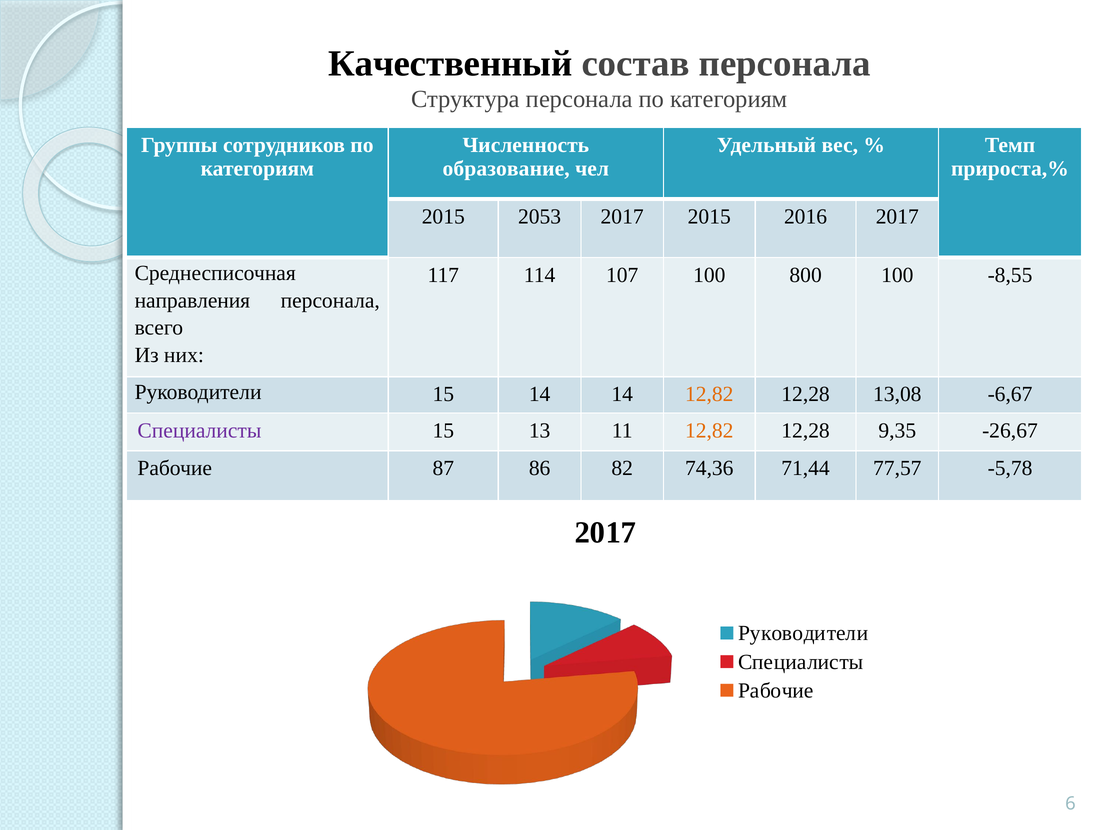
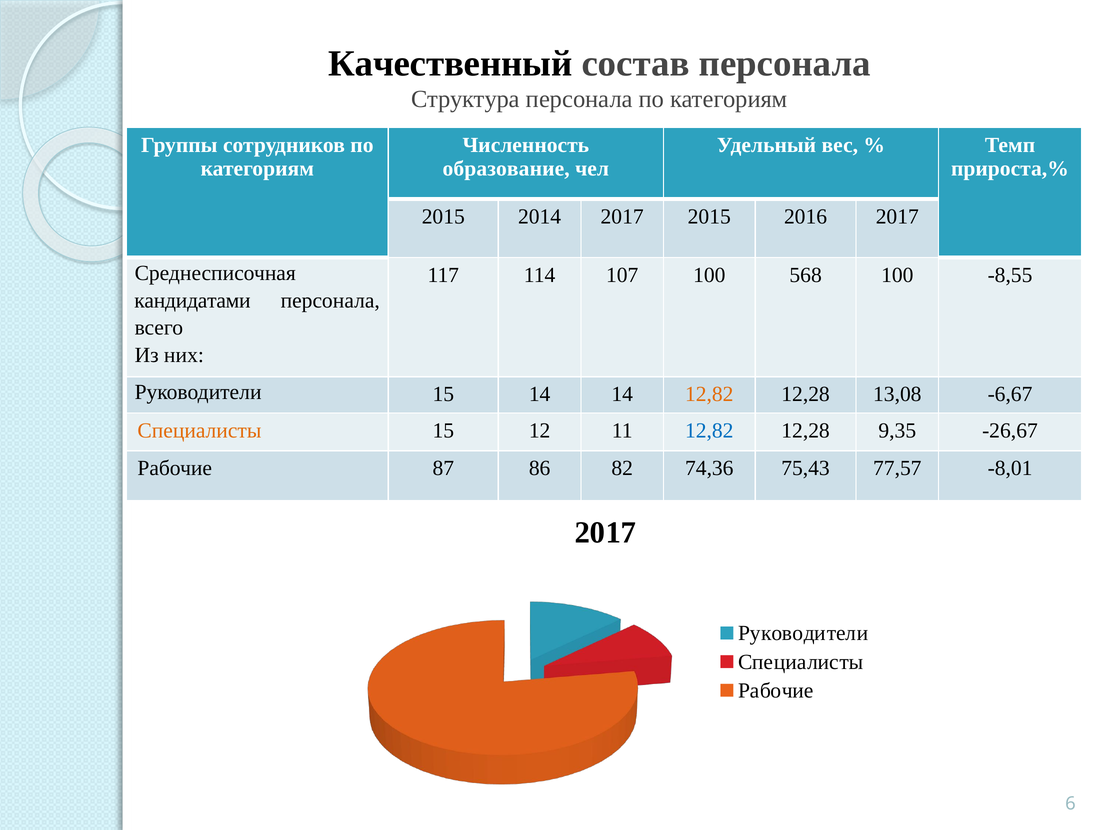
2053: 2053 -> 2014
800: 800 -> 568
направления: направления -> кандидатами
Специалисты at (199, 431) colour: purple -> orange
13: 13 -> 12
12,82 at (709, 431) colour: orange -> blue
71,44: 71,44 -> 75,43
-5,78: -5,78 -> -8,01
